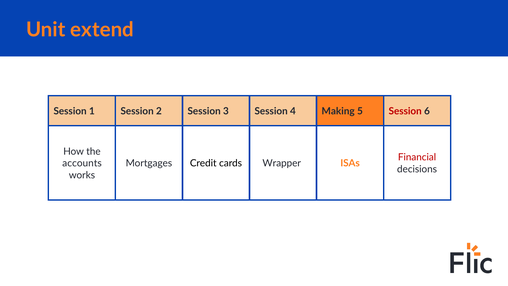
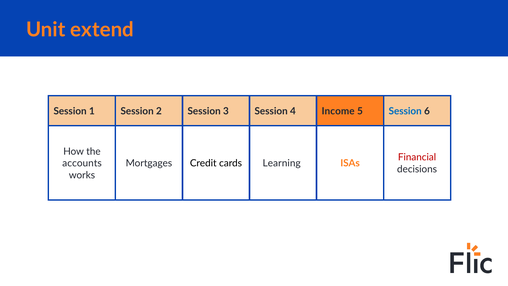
Making: Making -> Income
Session at (405, 111) colour: red -> blue
Wrapper: Wrapper -> Learning
